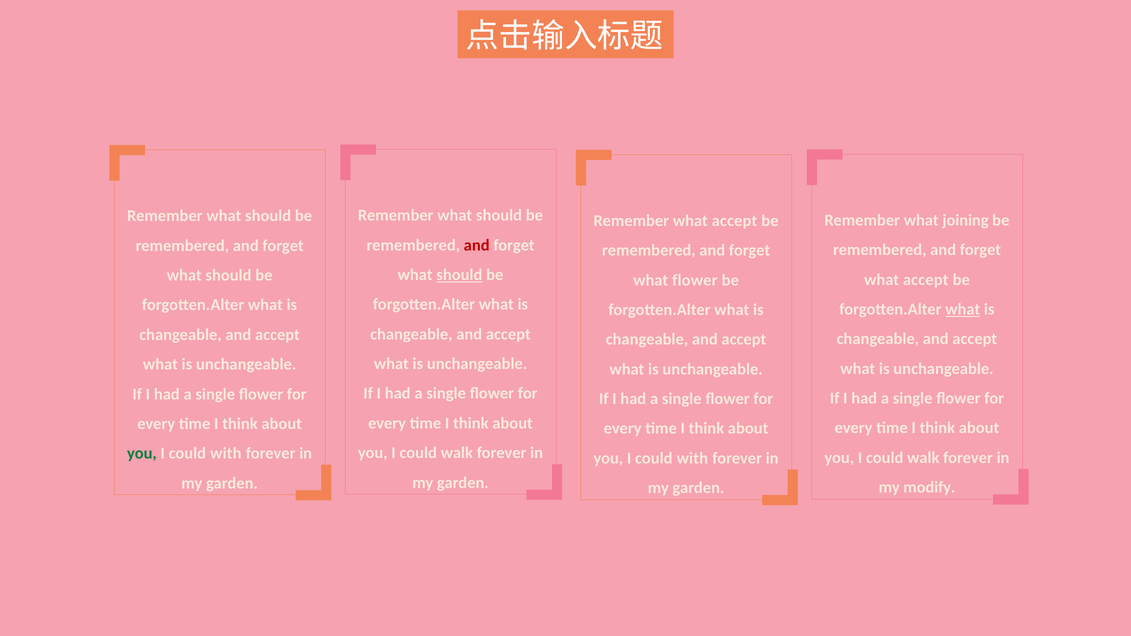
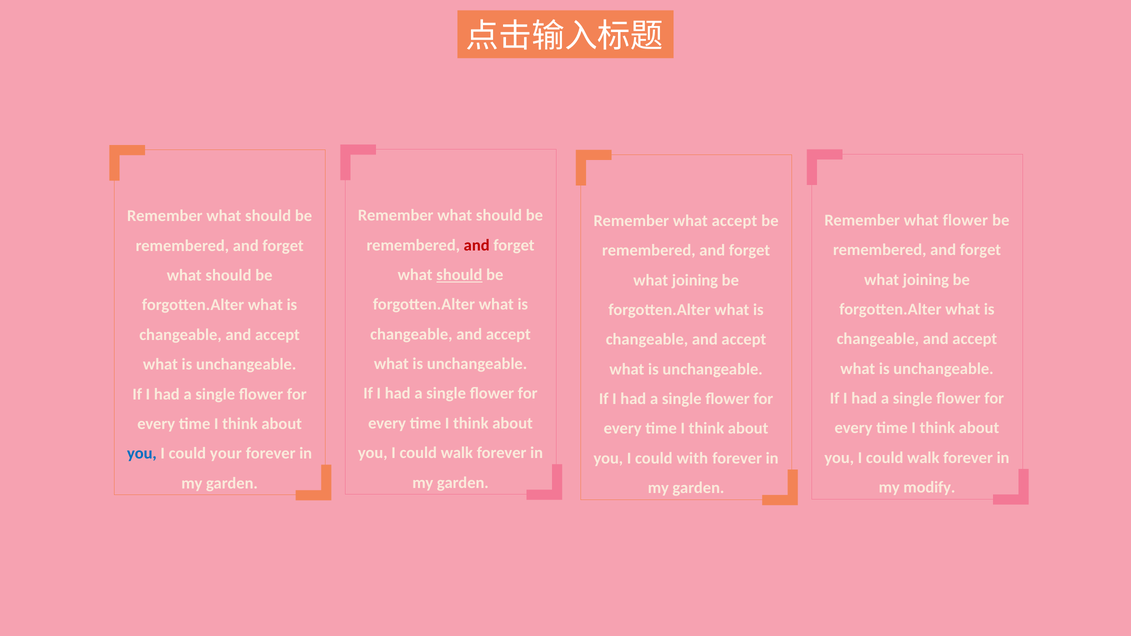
what joining: joining -> flower
accept at (926, 280): accept -> joining
flower at (695, 280): flower -> joining
what at (963, 309) underline: present -> none
you at (142, 454) colour: green -> blue
with at (226, 454): with -> your
